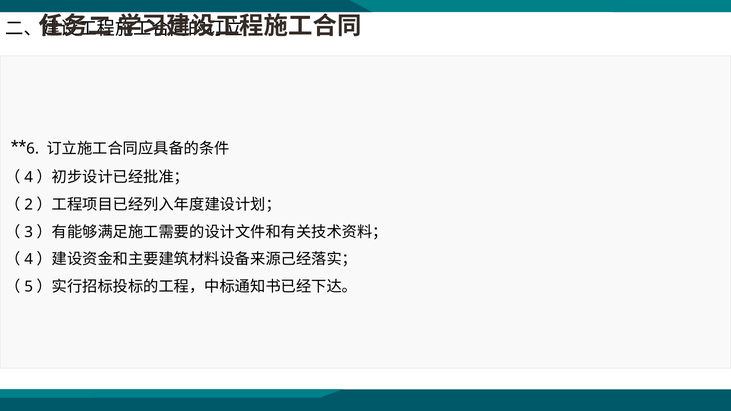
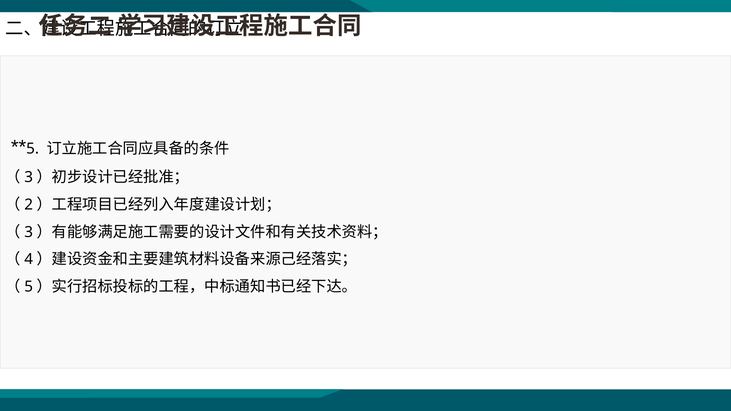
6 at (33, 149): 6 -> 5
4 at (29, 177): 4 -> 3
